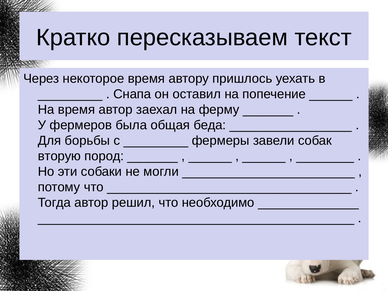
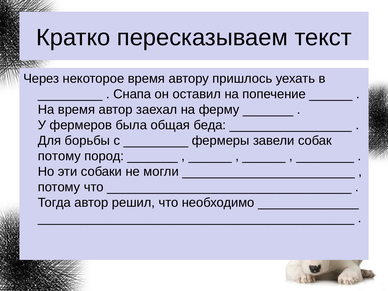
вторую at (59, 156): вторую -> потому
